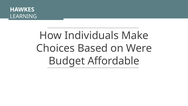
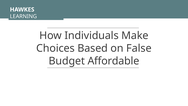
Were: Were -> False
